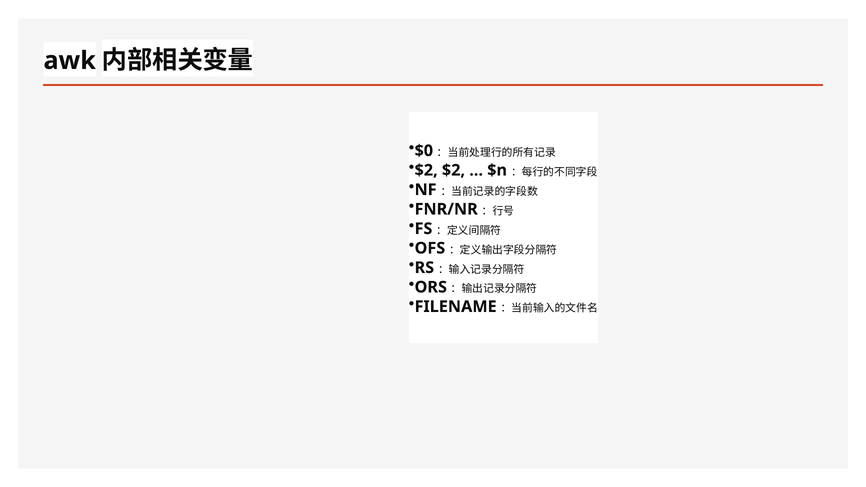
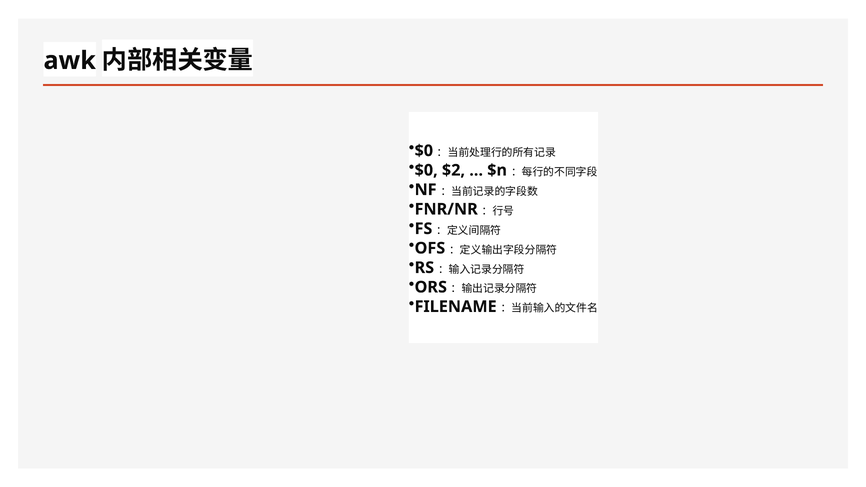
$2 at (426, 170): $2 -> $0
